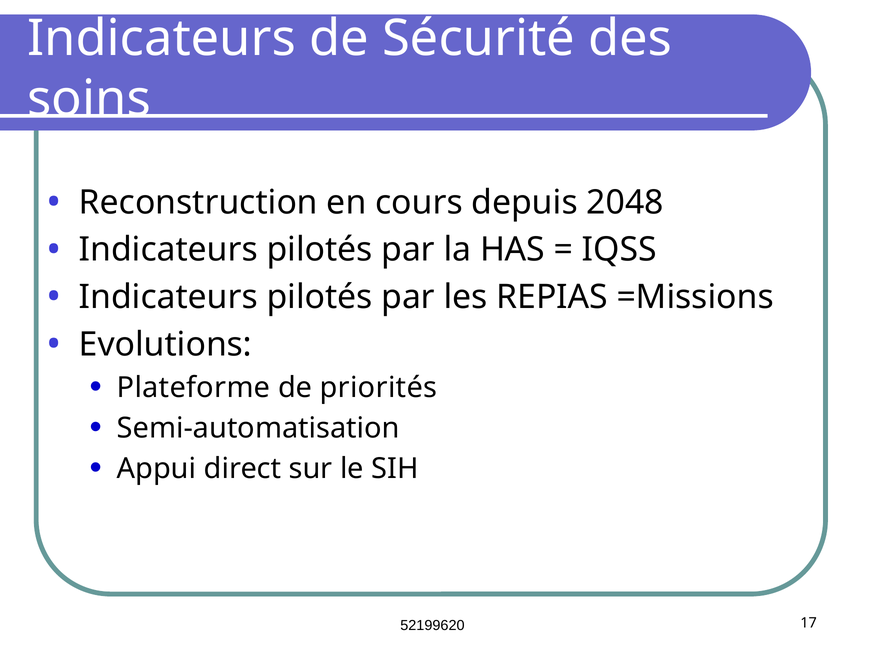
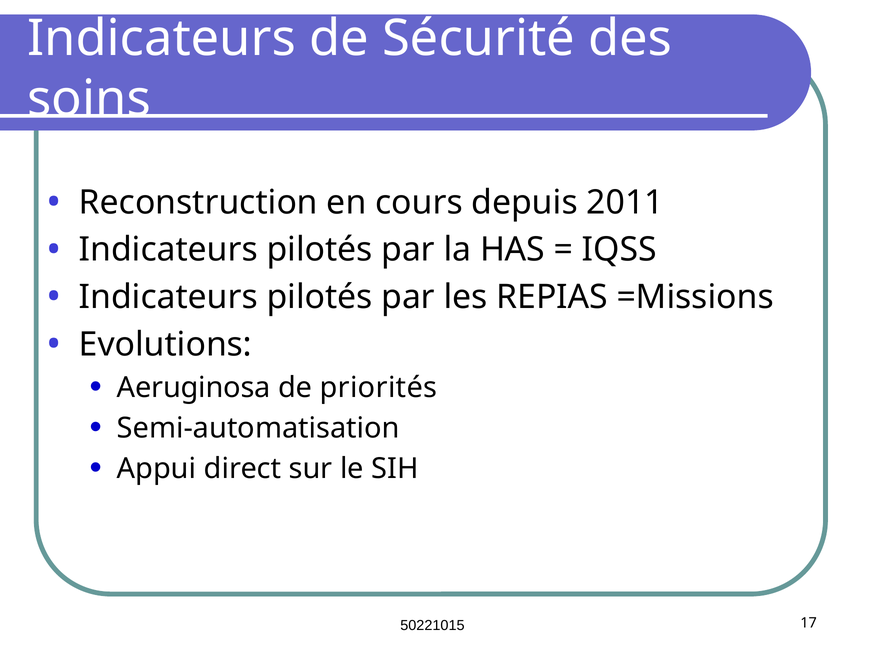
2048: 2048 -> 2011
Plateforme: Plateforme -> Aeruginosa
52199620: 52199620 -> 50221015
